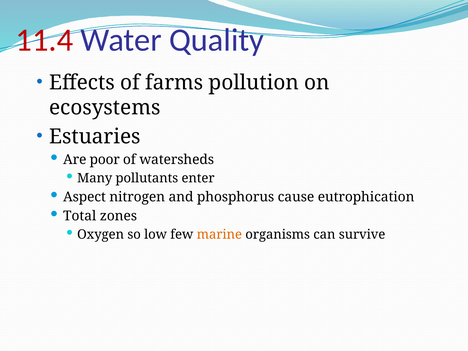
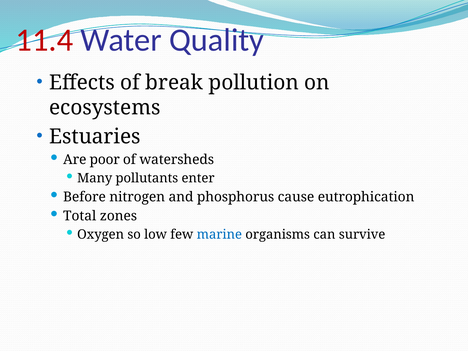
farms: farms -> break
Aspect: Aspect -> Before
marine colour: orange -> blue
